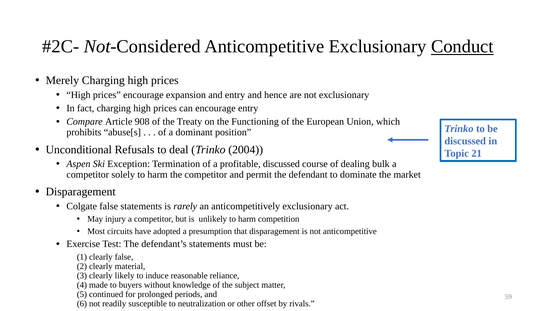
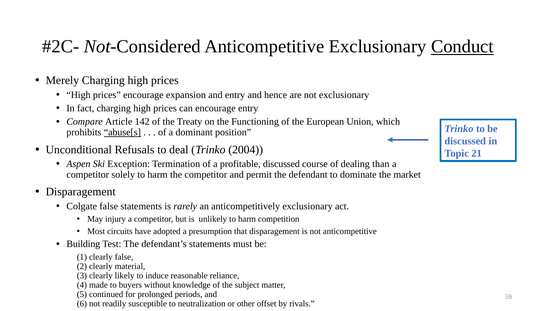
908: 908 -> 142
abuse[s underline: none -> present
bulk: bulk -> than
Exercise: Exercise -> Building
